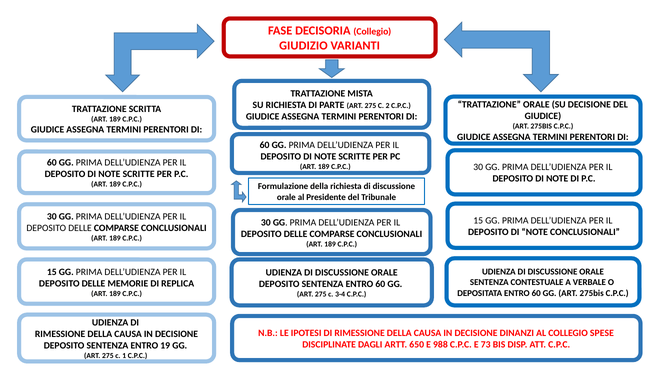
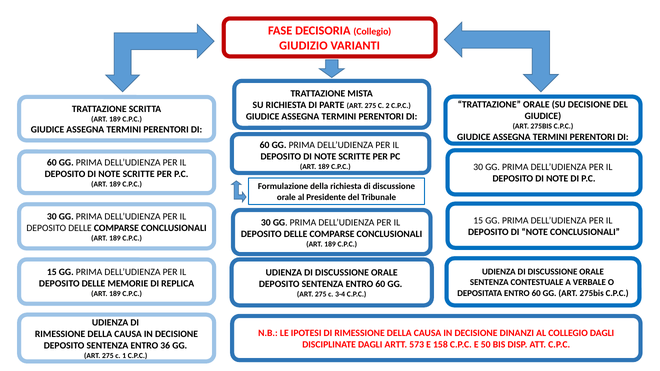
COLLEGIO SPESE: SPESE -> DAGLI
650: 650 -> 573
988: 988 -> 158
73: 73 -> 50
19: 19 -> 36
